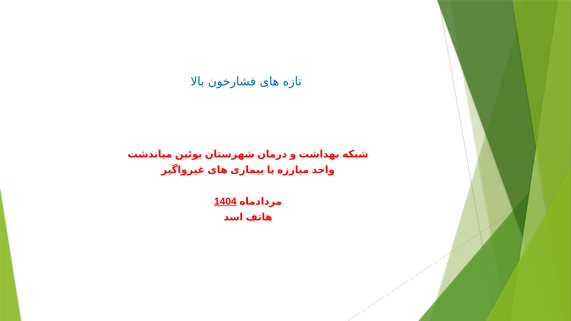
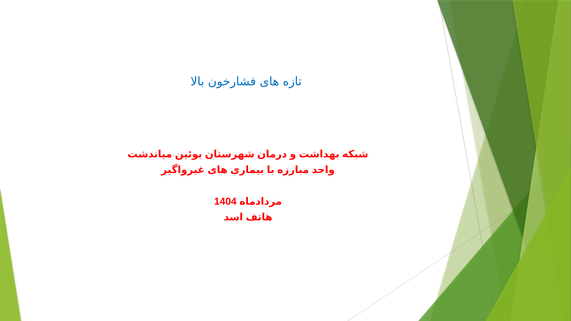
1404 underline: present -> none
